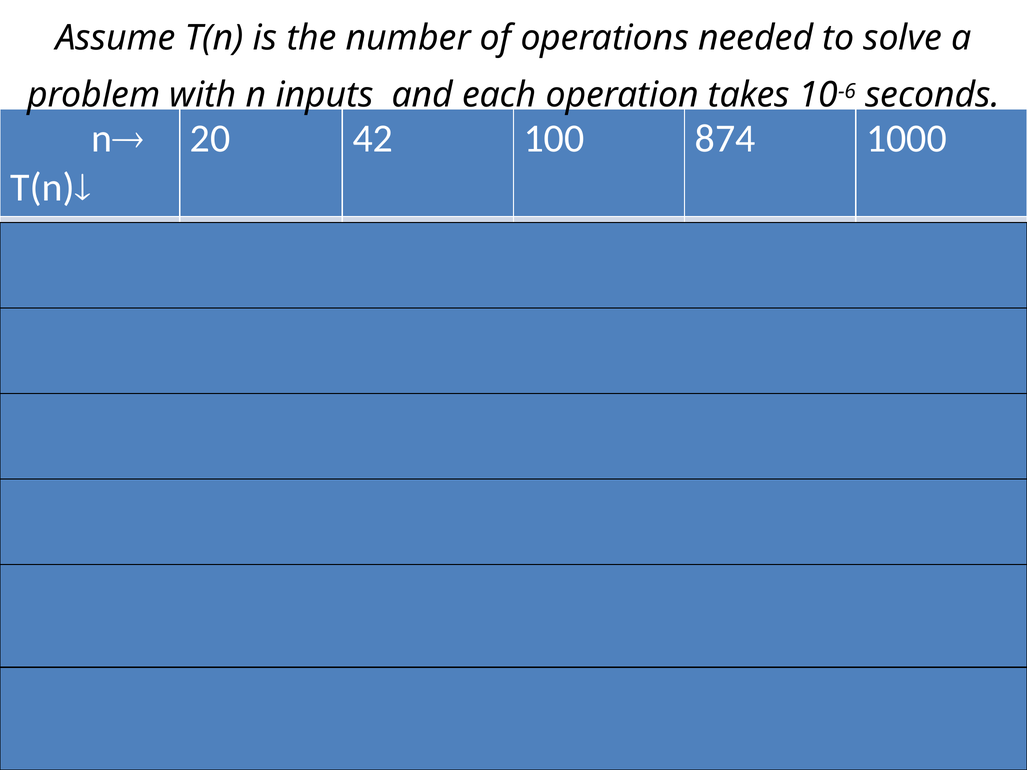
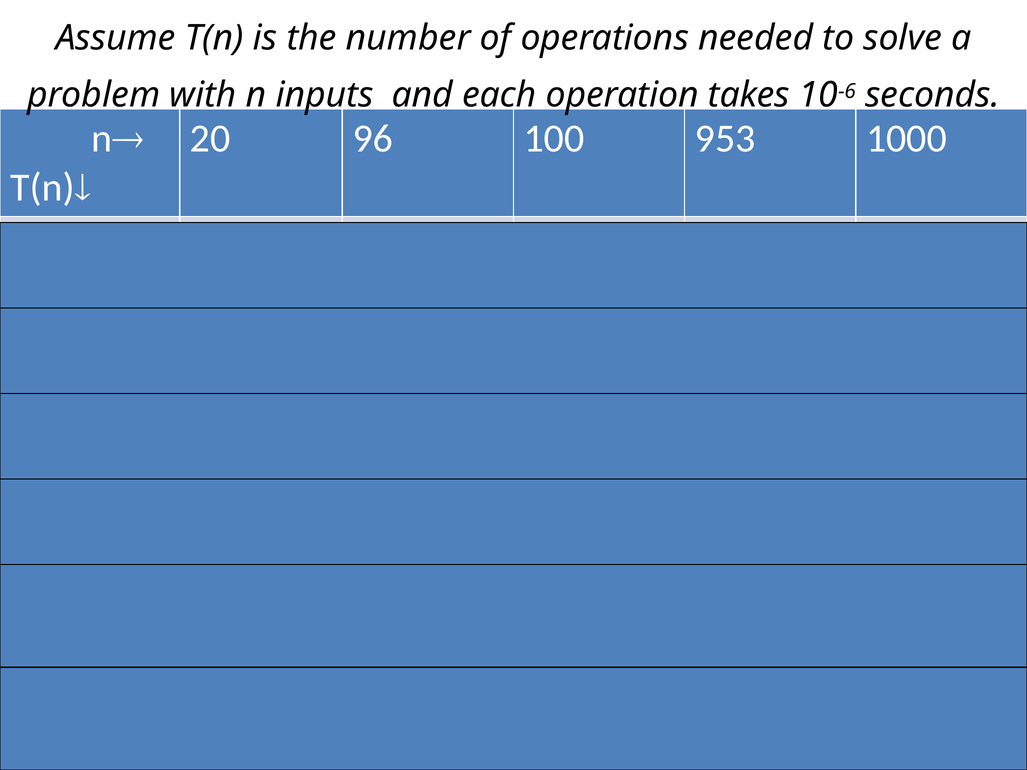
42: 42 -> 96
874: 874 -> 953
